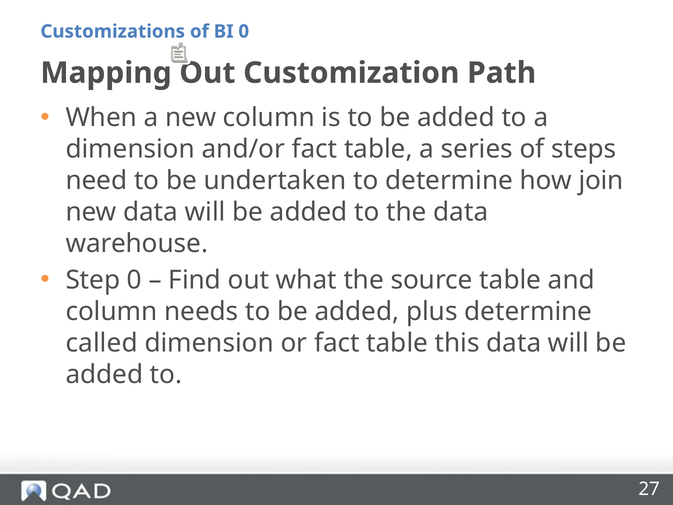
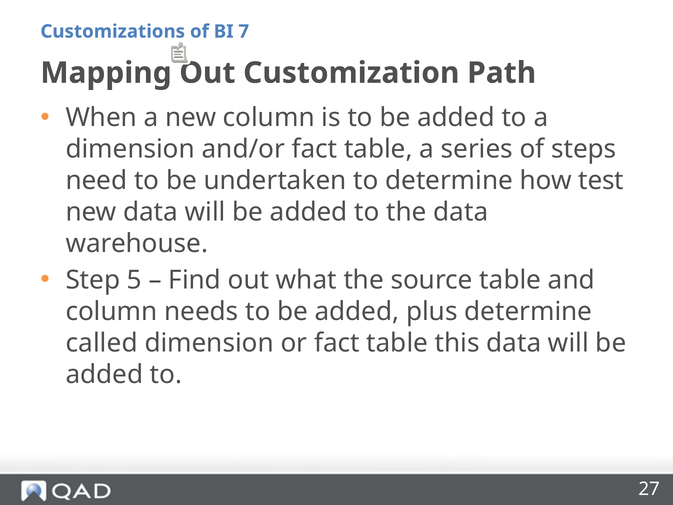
BI 0: 0 -> 7
join: join -> test
Step 0: 0 -> 5
